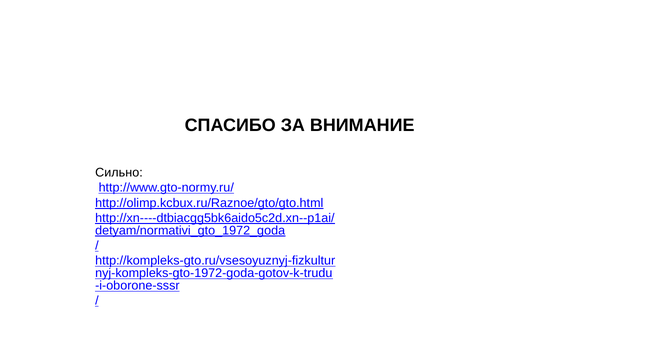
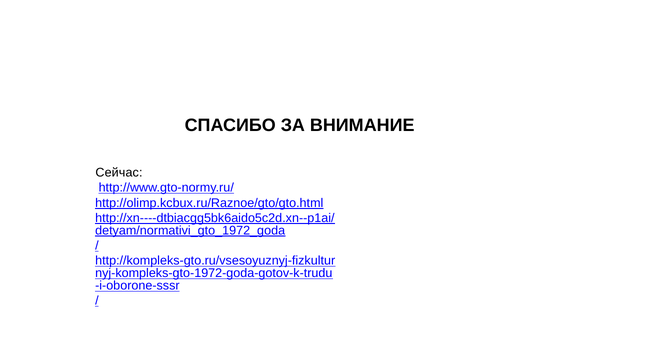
Сильно: Сильно -> Сейчас
